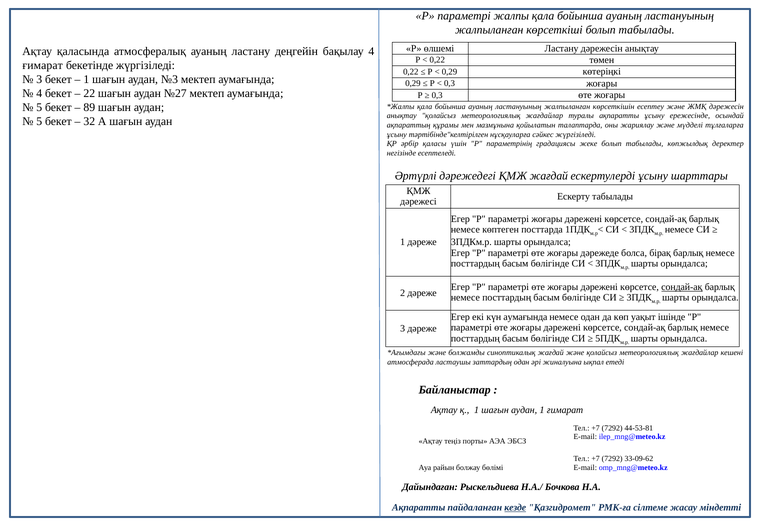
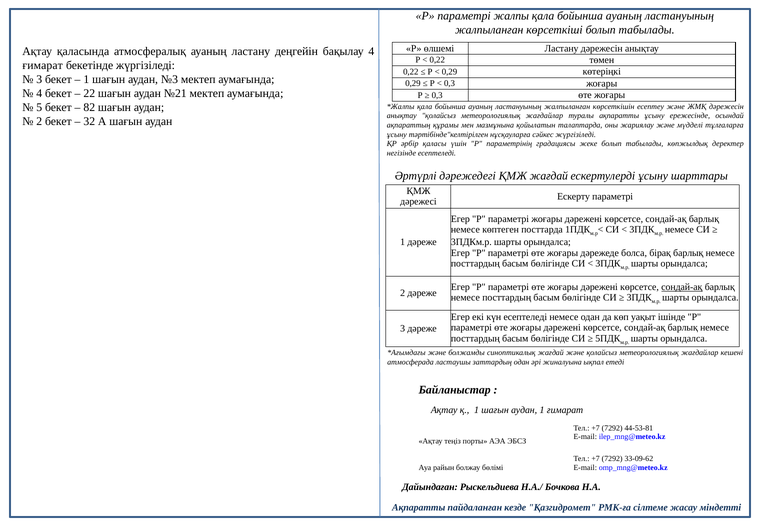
№27: №27 -> №21
89: 89 -> 82
5 at (39, 122): 5 -> 2
Ескерту табылады: табылады -> параметрі
күн аумағында: аумағында -> есептеледі
кезде underline: present -> none
